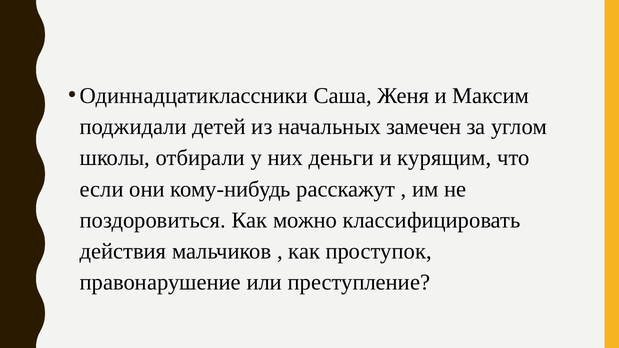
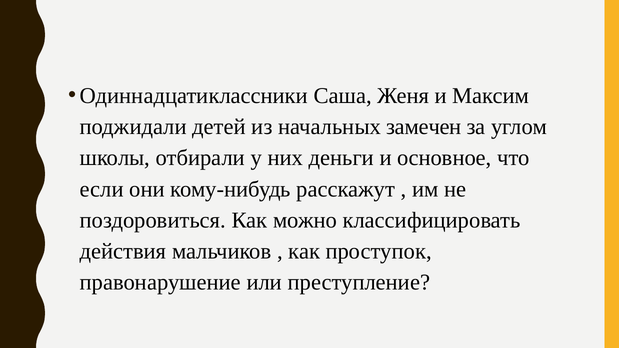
курящим: курящим -> основное
